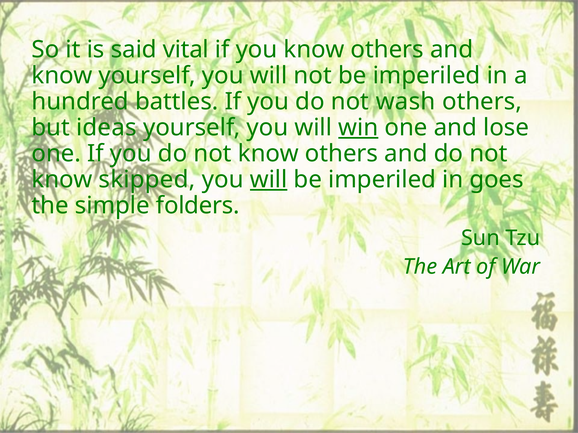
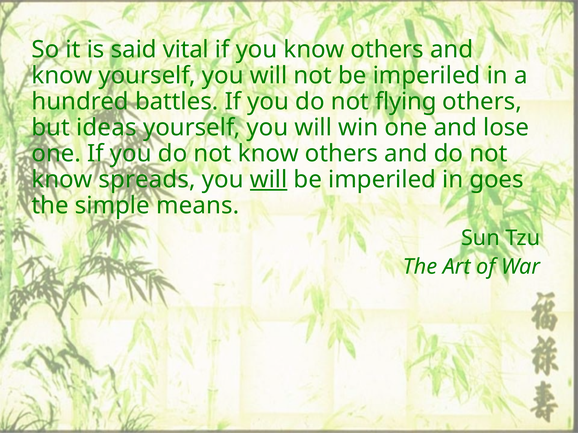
wash: wash -> flying
win underline: present -> none
skipped: skipped -> spreads
folders: folders -> means
